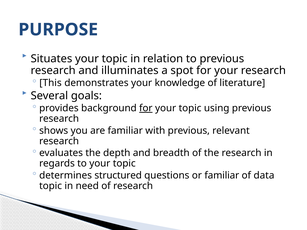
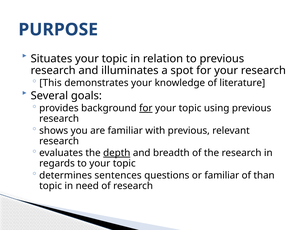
depth underline: none -> present
structured: structured -> sentences
data: data -> than
